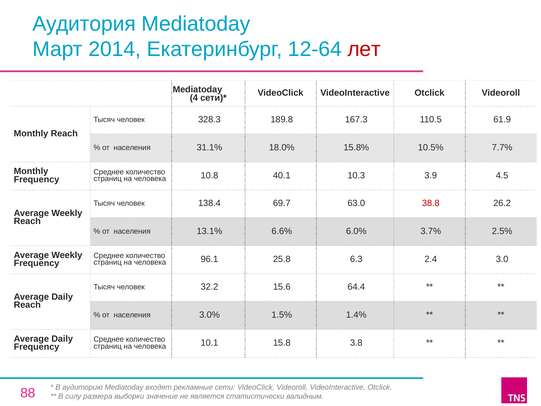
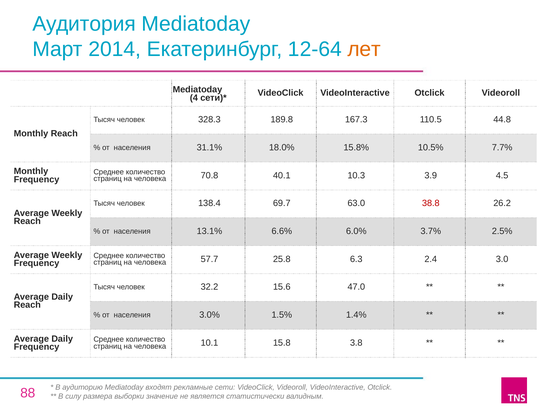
лет colour: red -> orange
61.9: 61.9 -> 44.8
10.8: 10.8 -> 70.8
96.1: 96.1 -> 57.7
64.4: 64.4 -> 47.0
